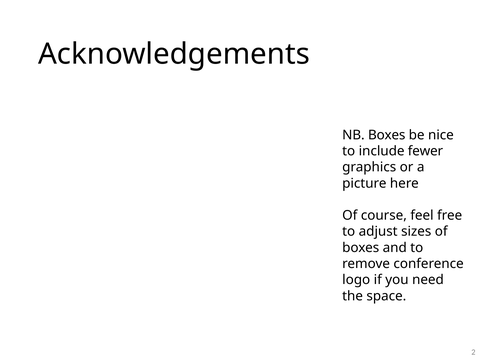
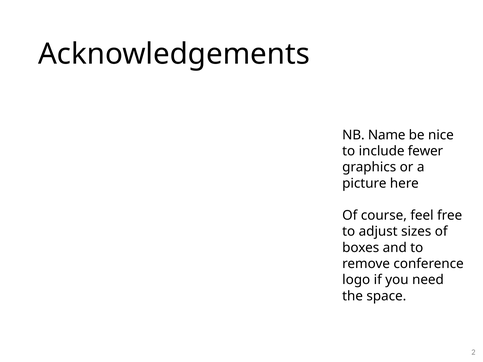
NB Boxes: Boxes -> Name
